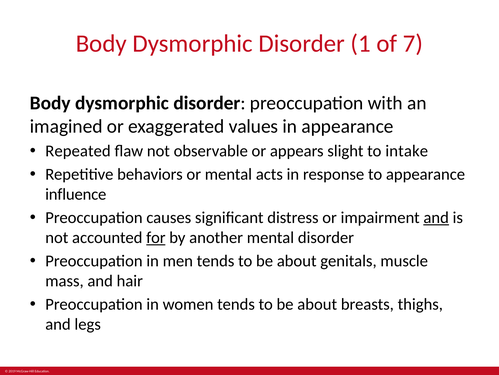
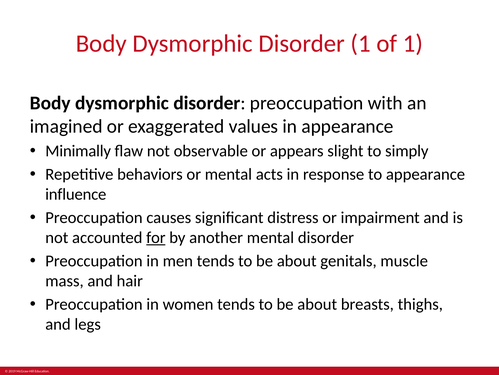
of 7: 7 -> 1
Repeated: Repeated -> Minimally
intake: intake -> simply
and at (436, 217) underline: present -> none
